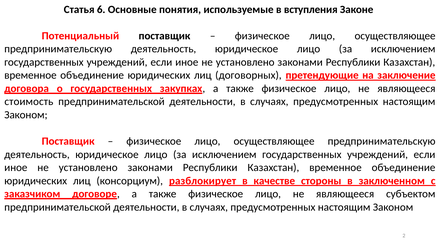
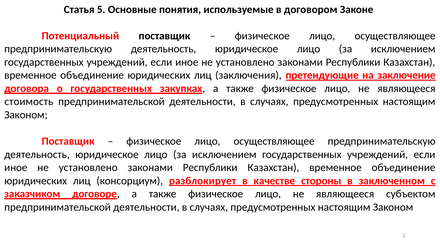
6: 6 -> 5
вступления: вступления -> договором
договорных: договорных -> заключения
